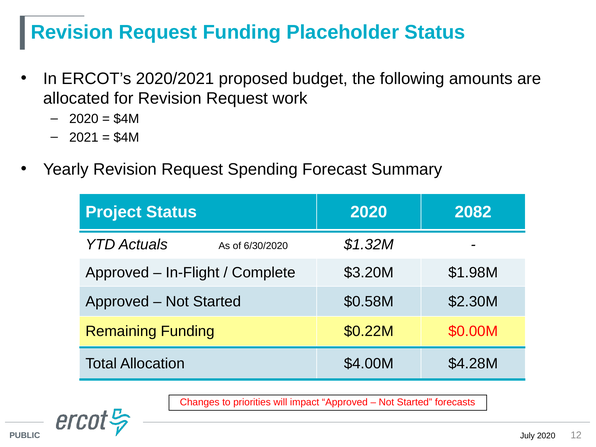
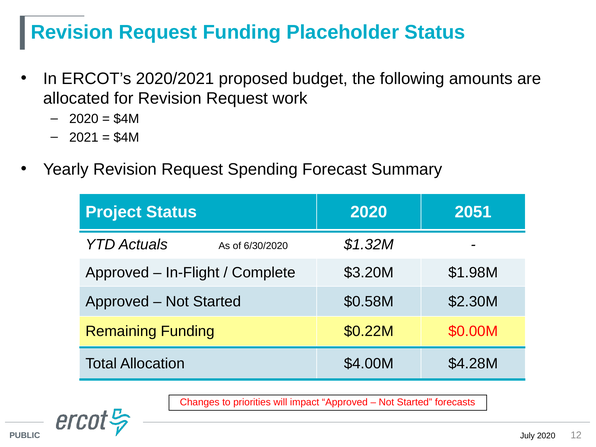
2082: 2082 -> 2051
